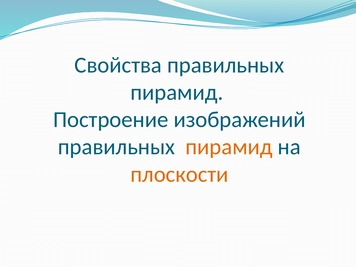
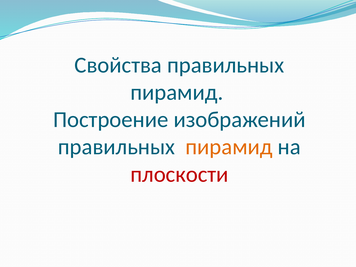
плоскости colour: orange -> red
